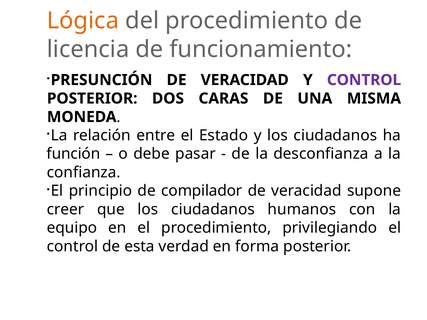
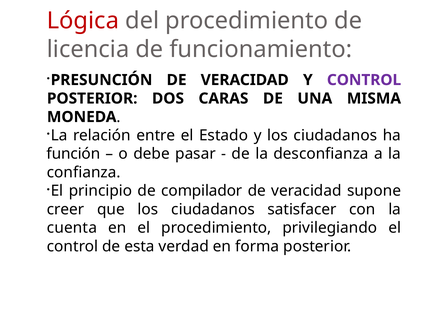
Lógica colour: orange -> red
humanos: humanos -> satisfacer
equipo: equipo -> cuenta
